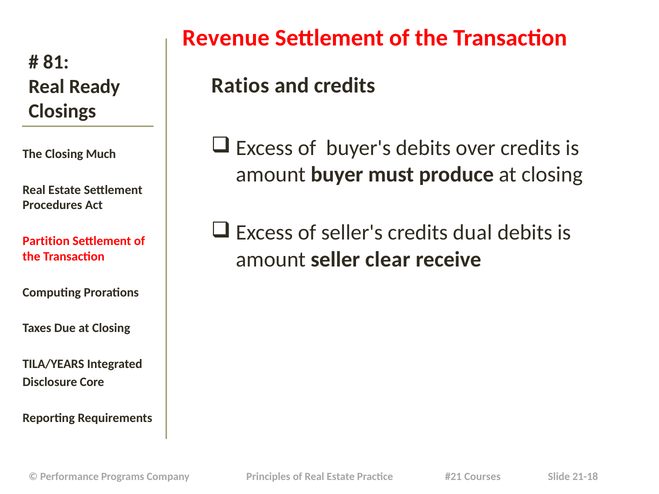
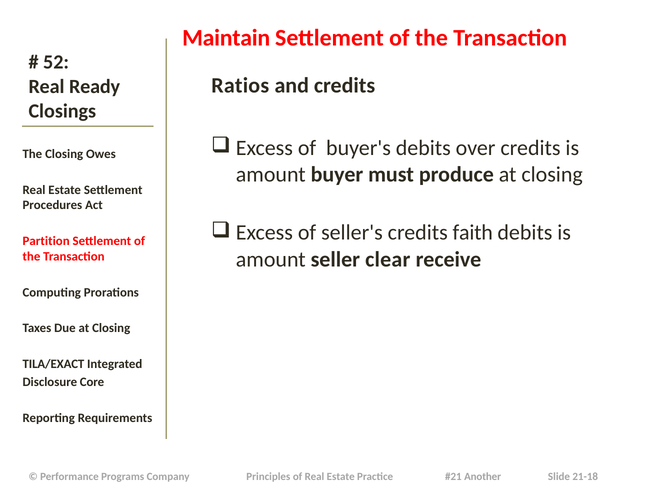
Revenue: Revenue -> Maintain
81: 81 -> 52
Much: Much -> Owes
dual: dual -> faith
TILA/YEARS: TILA/YEARS -> TILA/EXACT
Courses: Courses -> Another
